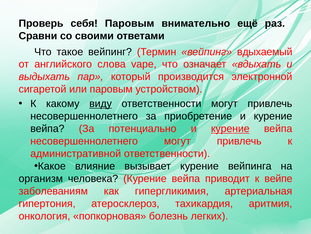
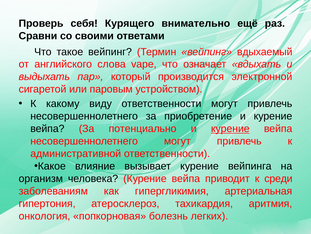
себя Паровым: Паровым -> Курящего
виду underline: present -> none
вейпе: вейпе -> среди
